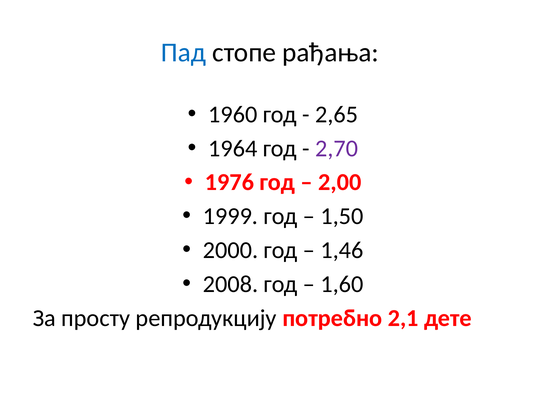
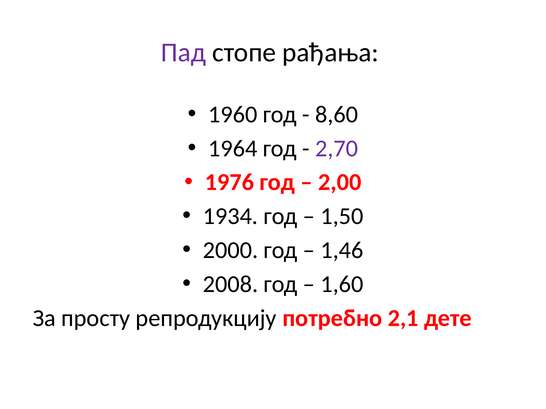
Пад colour: blue -> purple
2,65: 2,65 -> 8,60
1999: 1999 -> 1934
